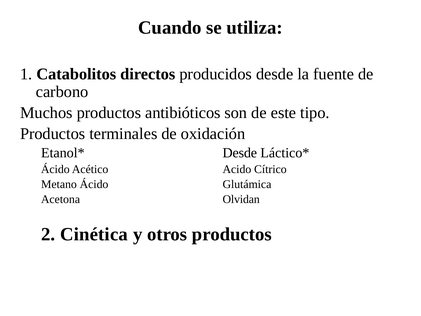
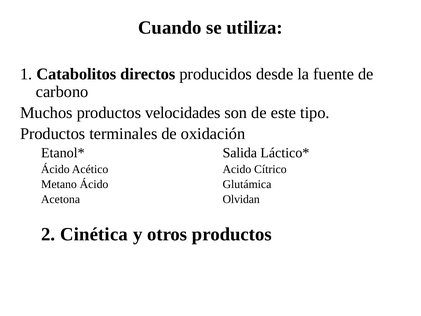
antibióticos: antibióticos -> velocidades
Desde at (240, 153): Desde -> Salida
